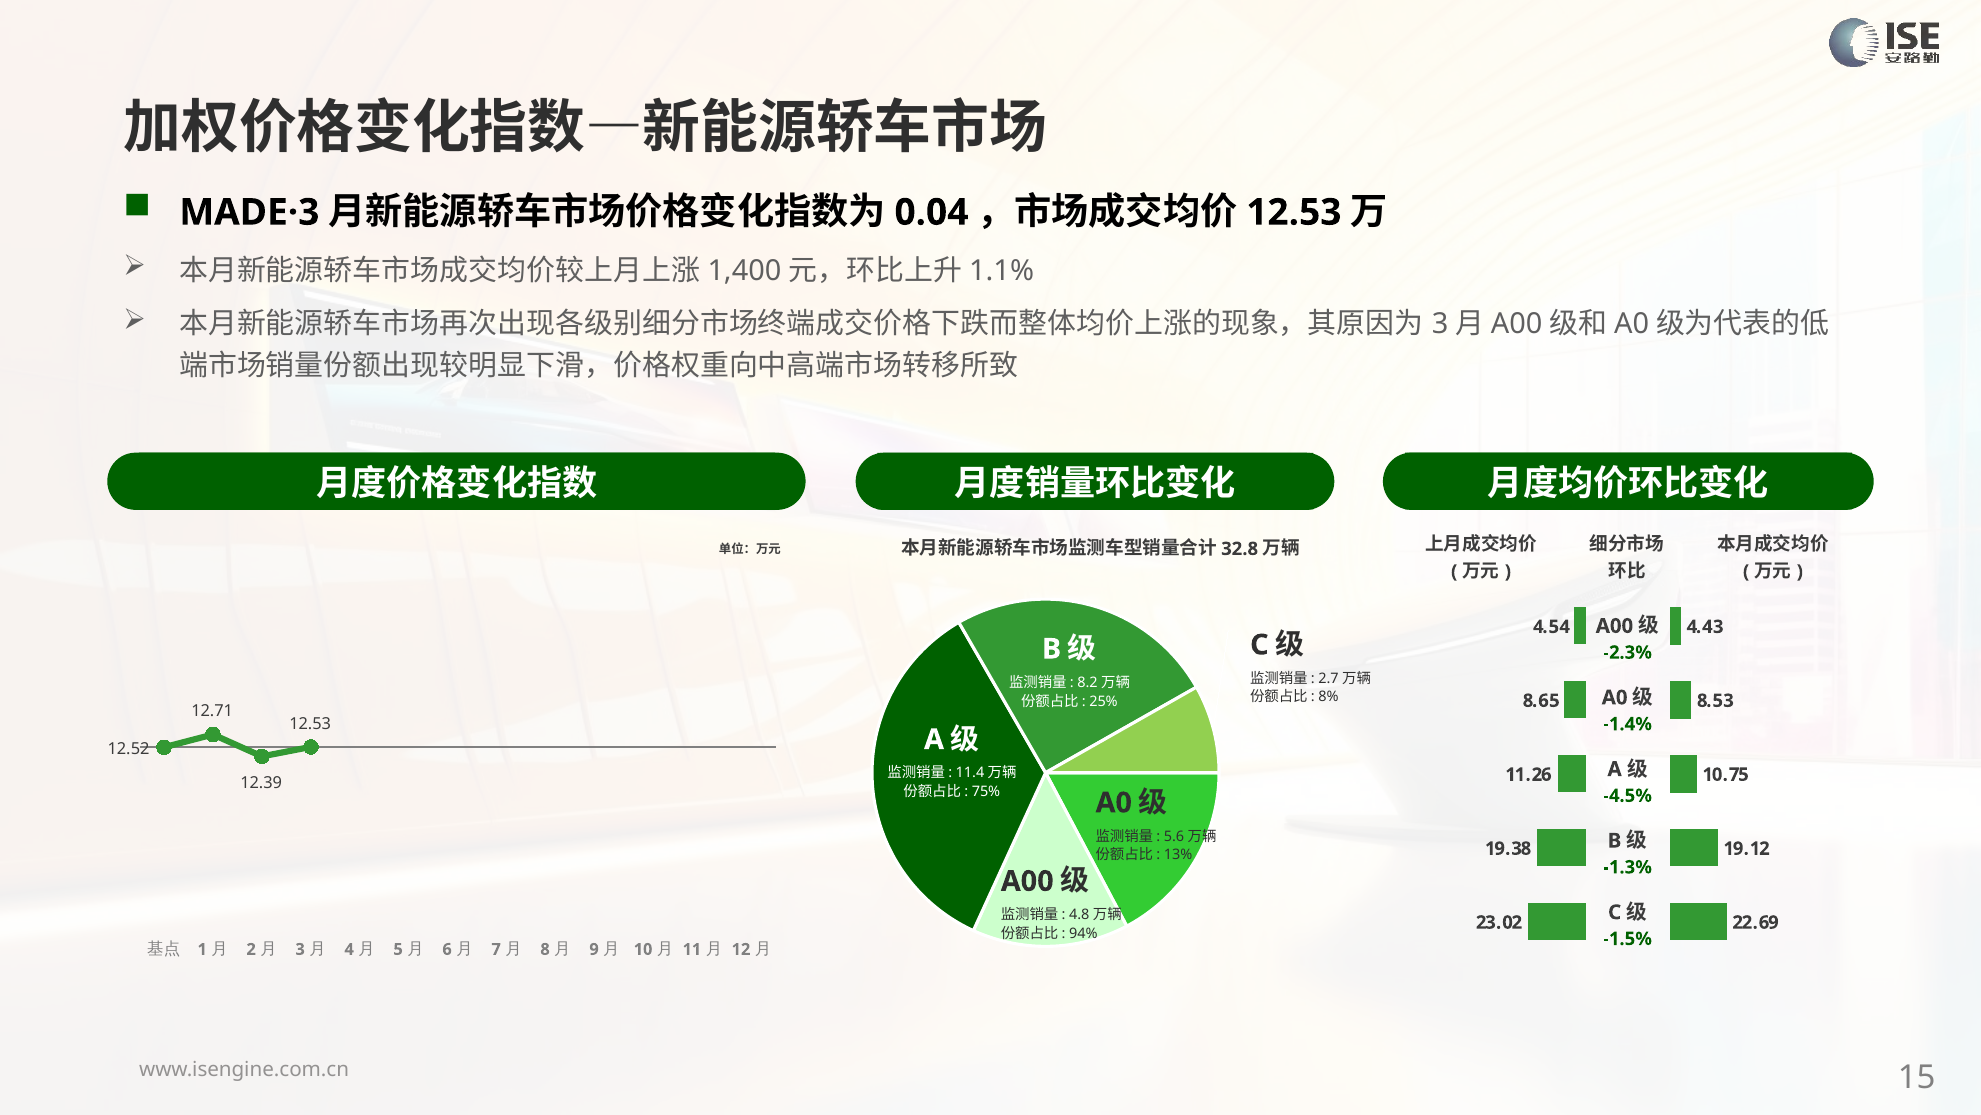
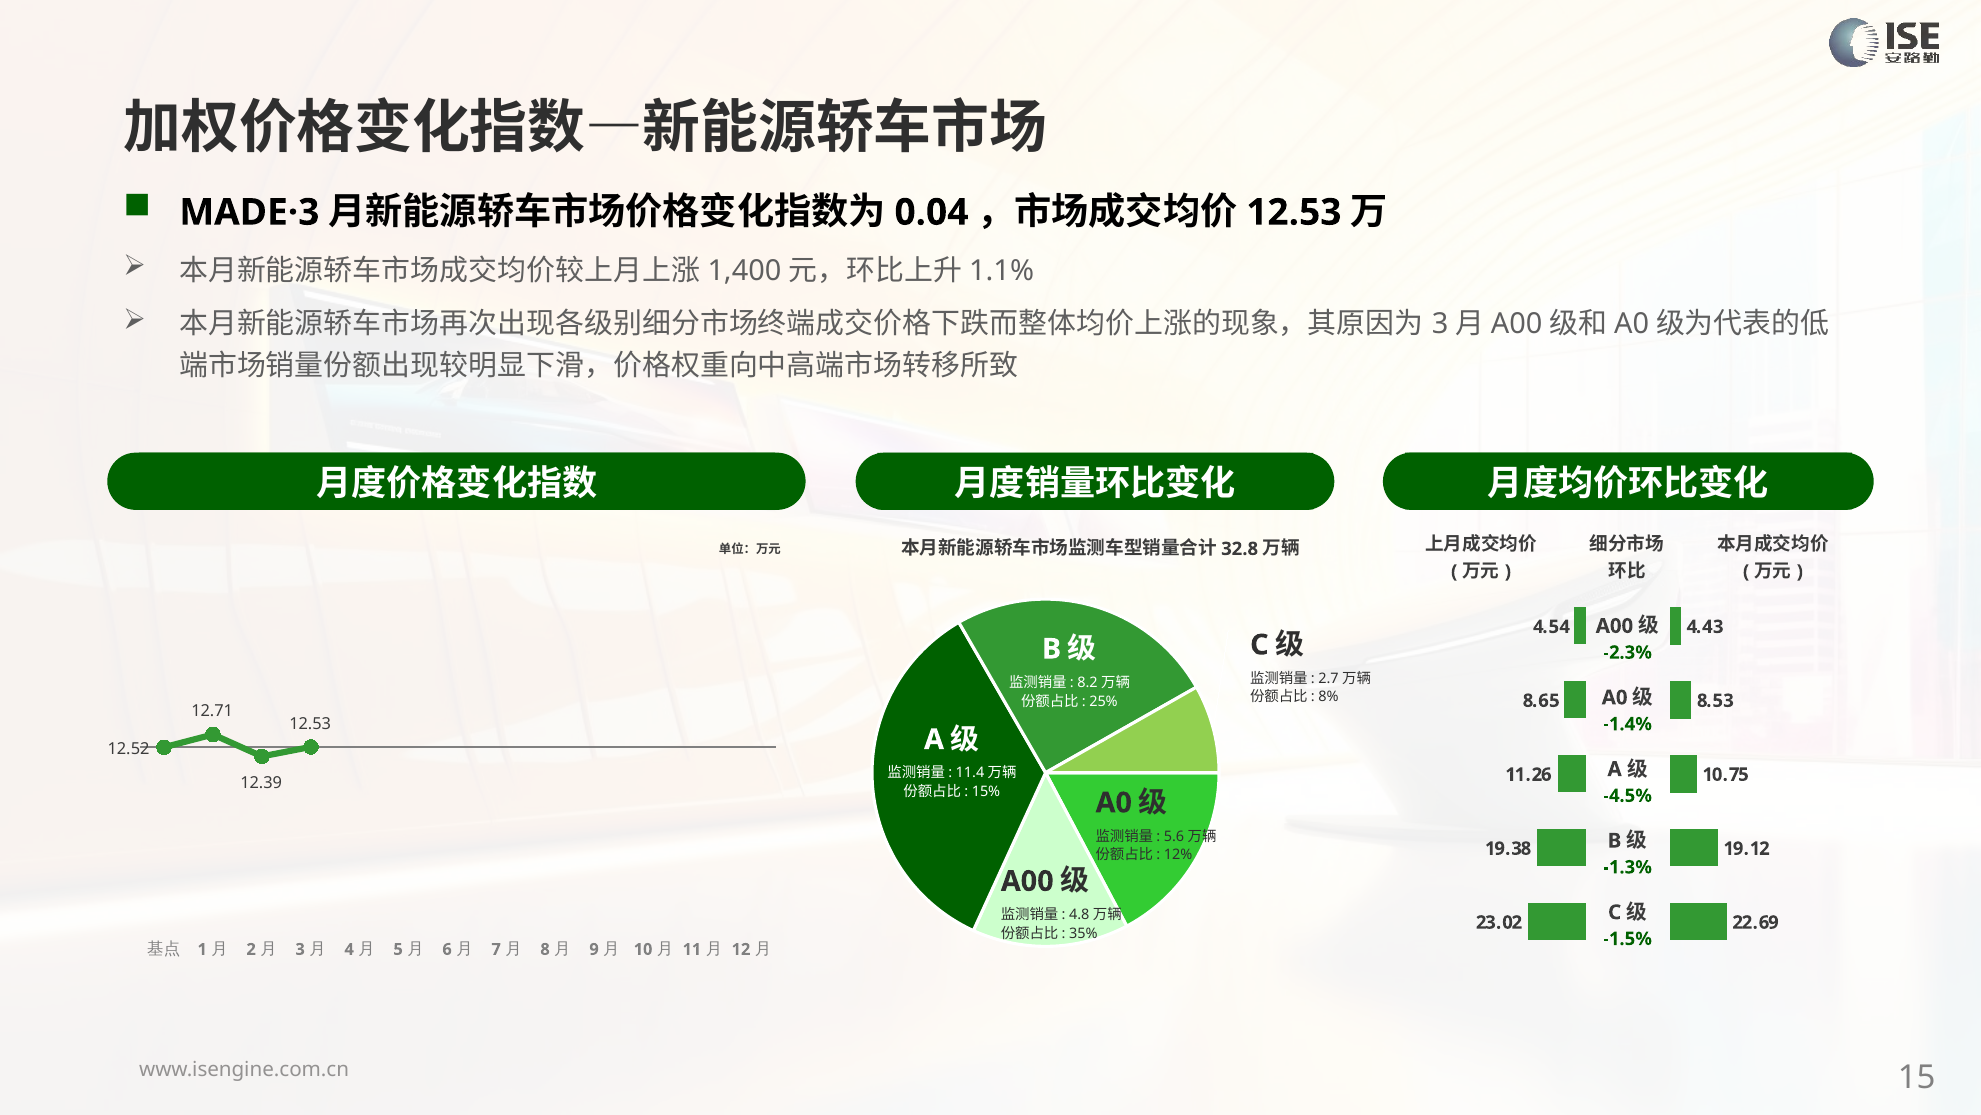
75%: 75% -> 15%
13%: 13% -> 12%
94%: 94% -> 35%
